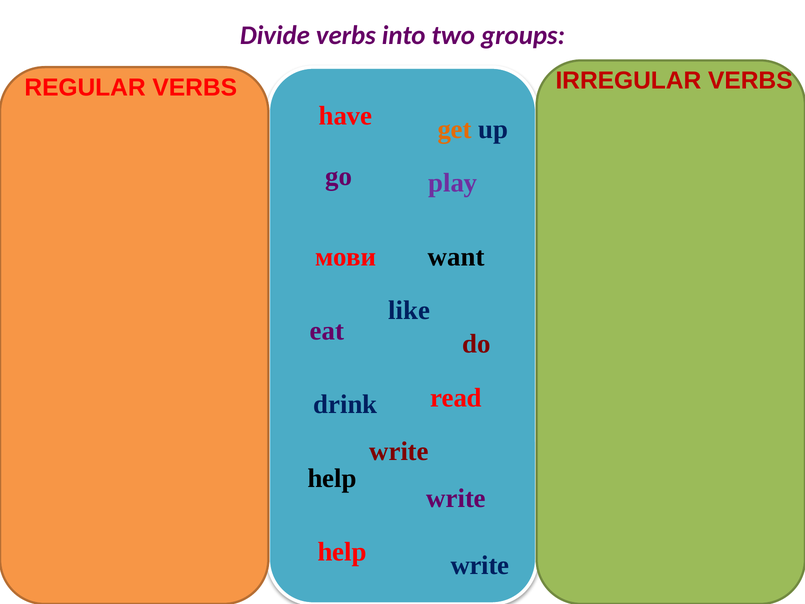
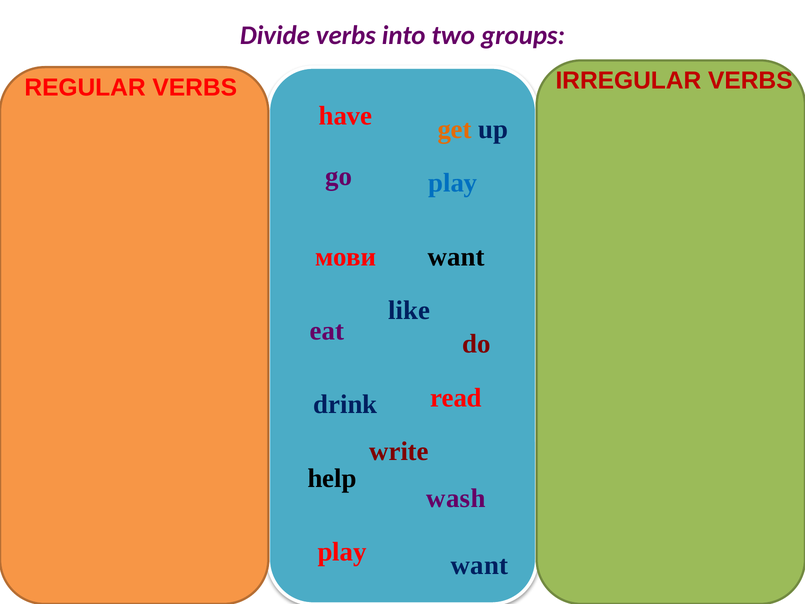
play at (453, 183) colour: purple -> blue
write at (456, 498): write -> wash
help at (342, 552): help -> play
write at (480, 565): write -> want
